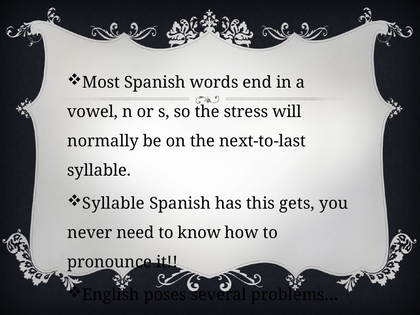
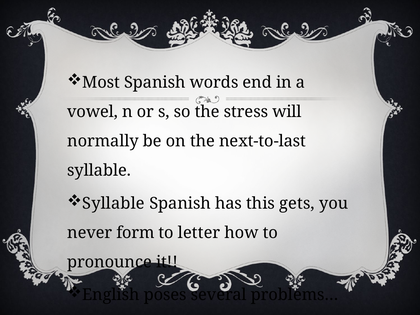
need: need -> form
know: know -> letter
